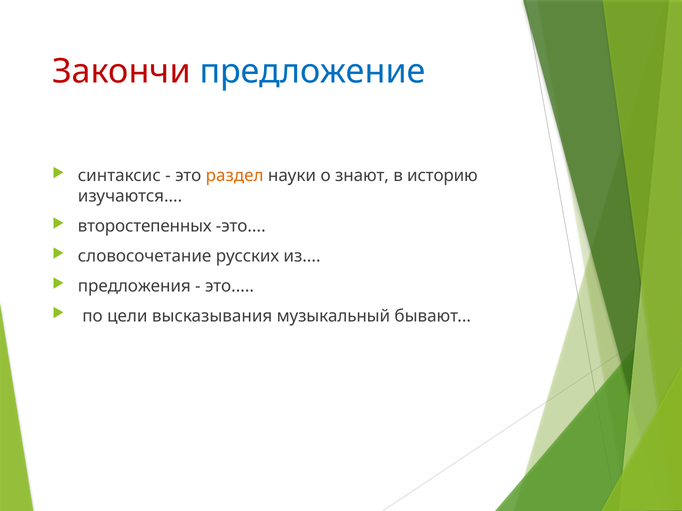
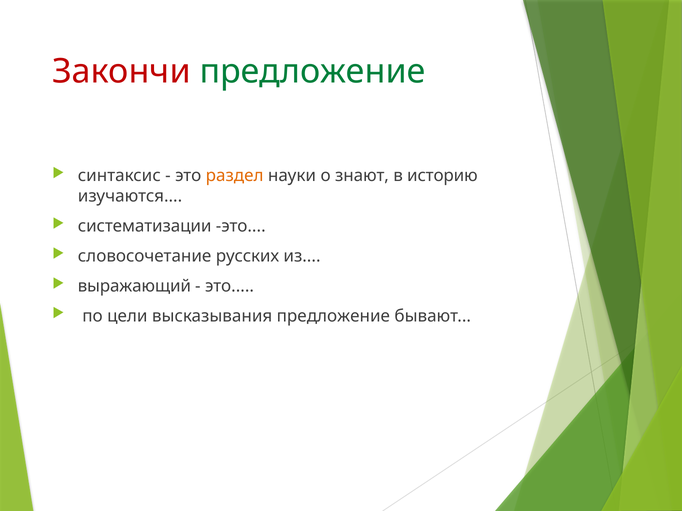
предложение at (312, 72) colour: blue -> green
второстепенных: второстепенных -> систематизации
предложения: предложения -> выражающий
высказывания музыкальный: музыкальный -> предложение
